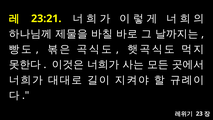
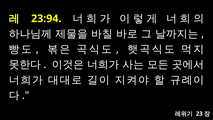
23:21: 23:21 -> 23:94
